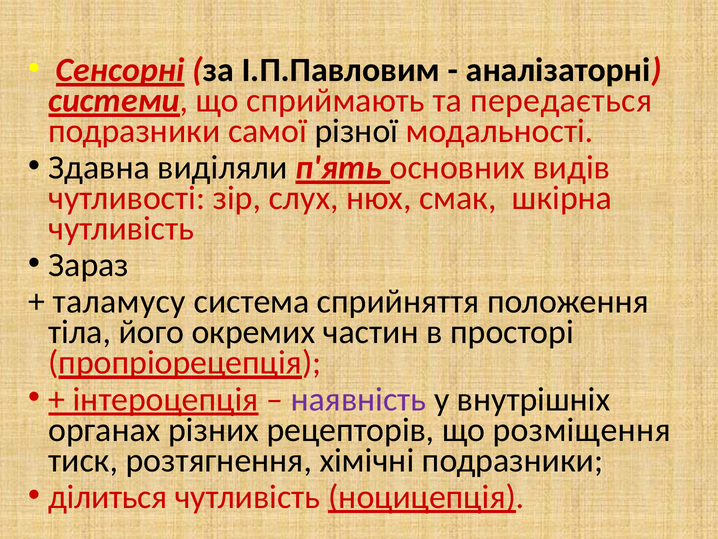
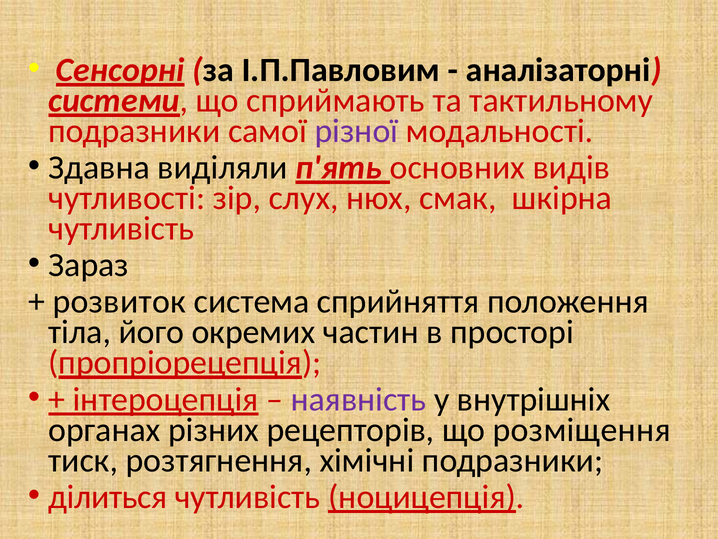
передається: передається -> тактильному
різної colour: black -> purple
таламусу: таламусу -> розвиток
